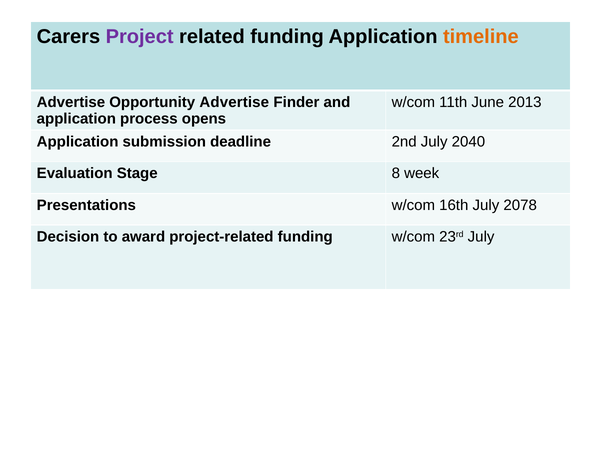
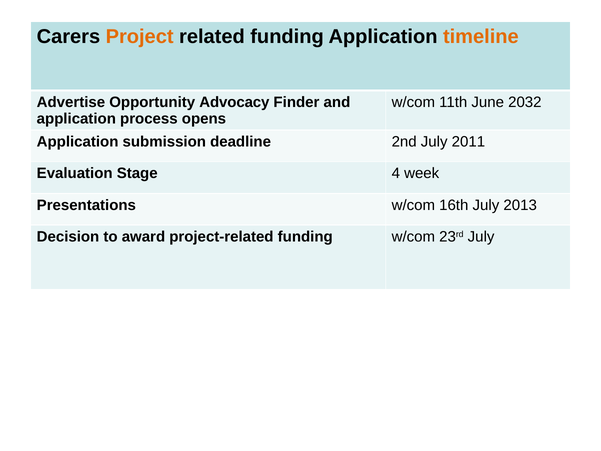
Project colour: purple -> orange
Opportunity Advertise: Advertise -> Advocacy
2013: 2013 -> 2032
2040: 2040 -> 2011
8: 8 -> 4
2078: 2078 -> 2013
